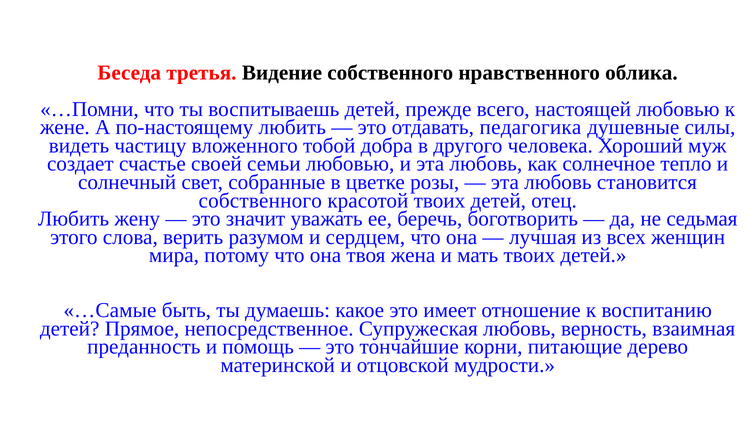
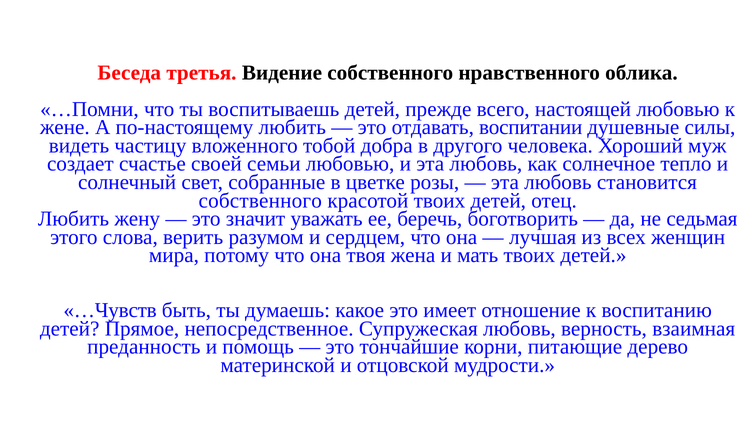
педагогика: педагогика -> воспитании
…Самые: …Самые -> …Чувств
